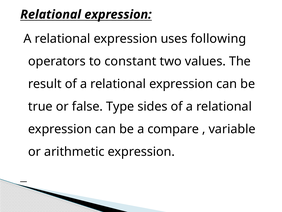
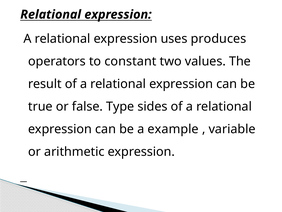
following: following -> produces
compare: compare -> example
